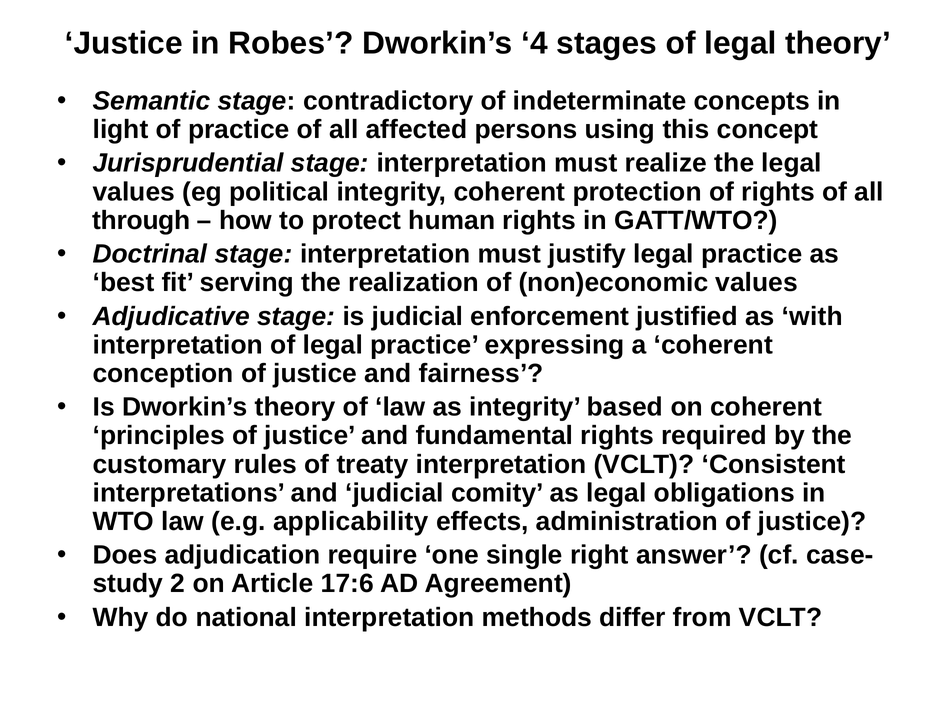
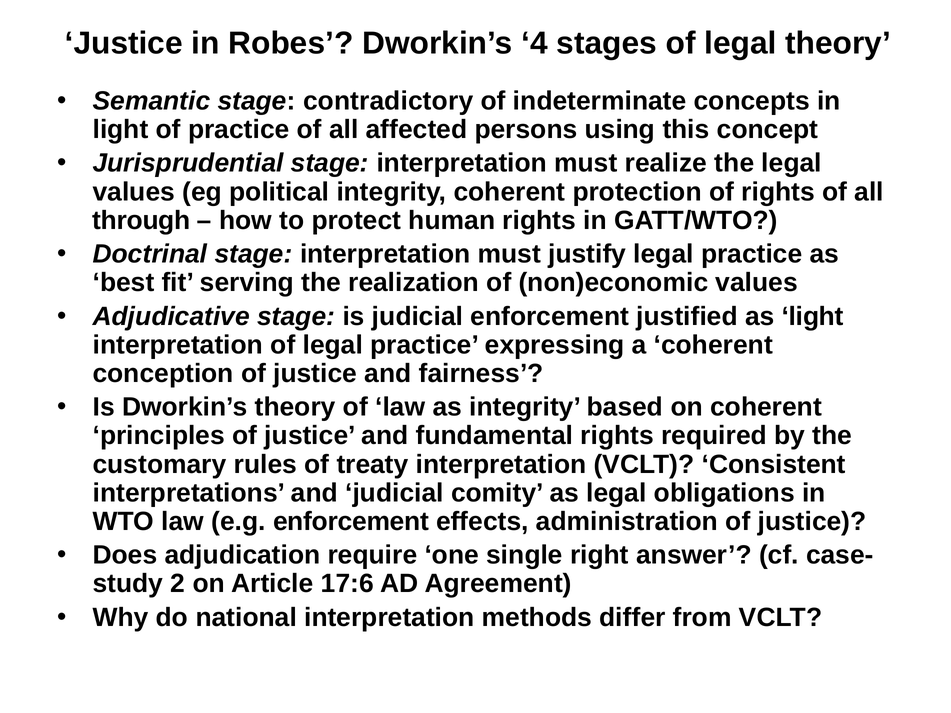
as with: with -> light
e.g applicability: applicability -> enforcement
